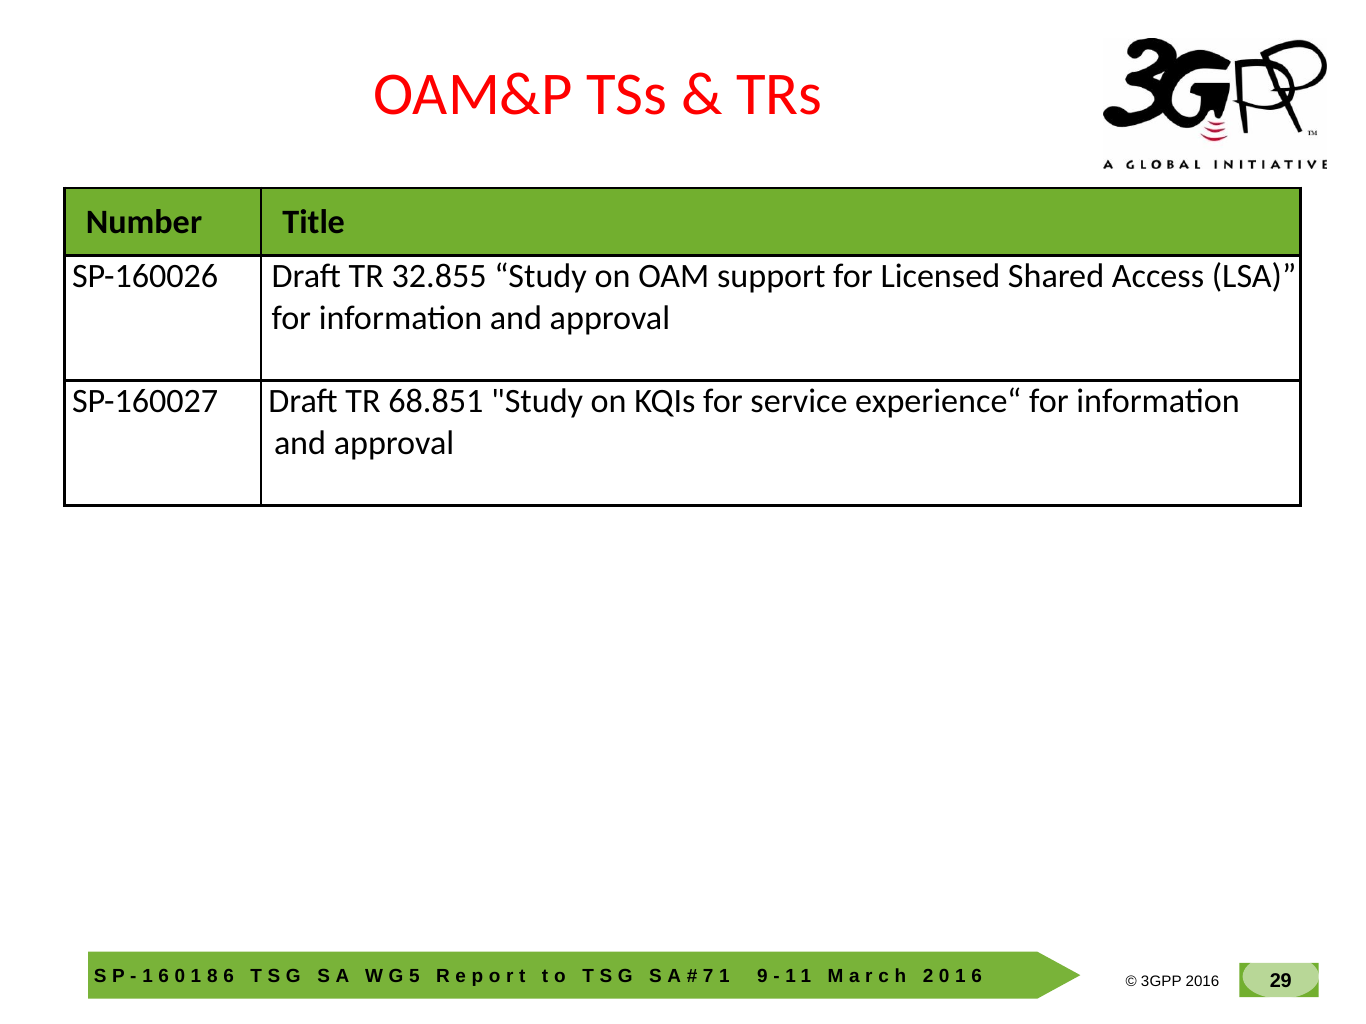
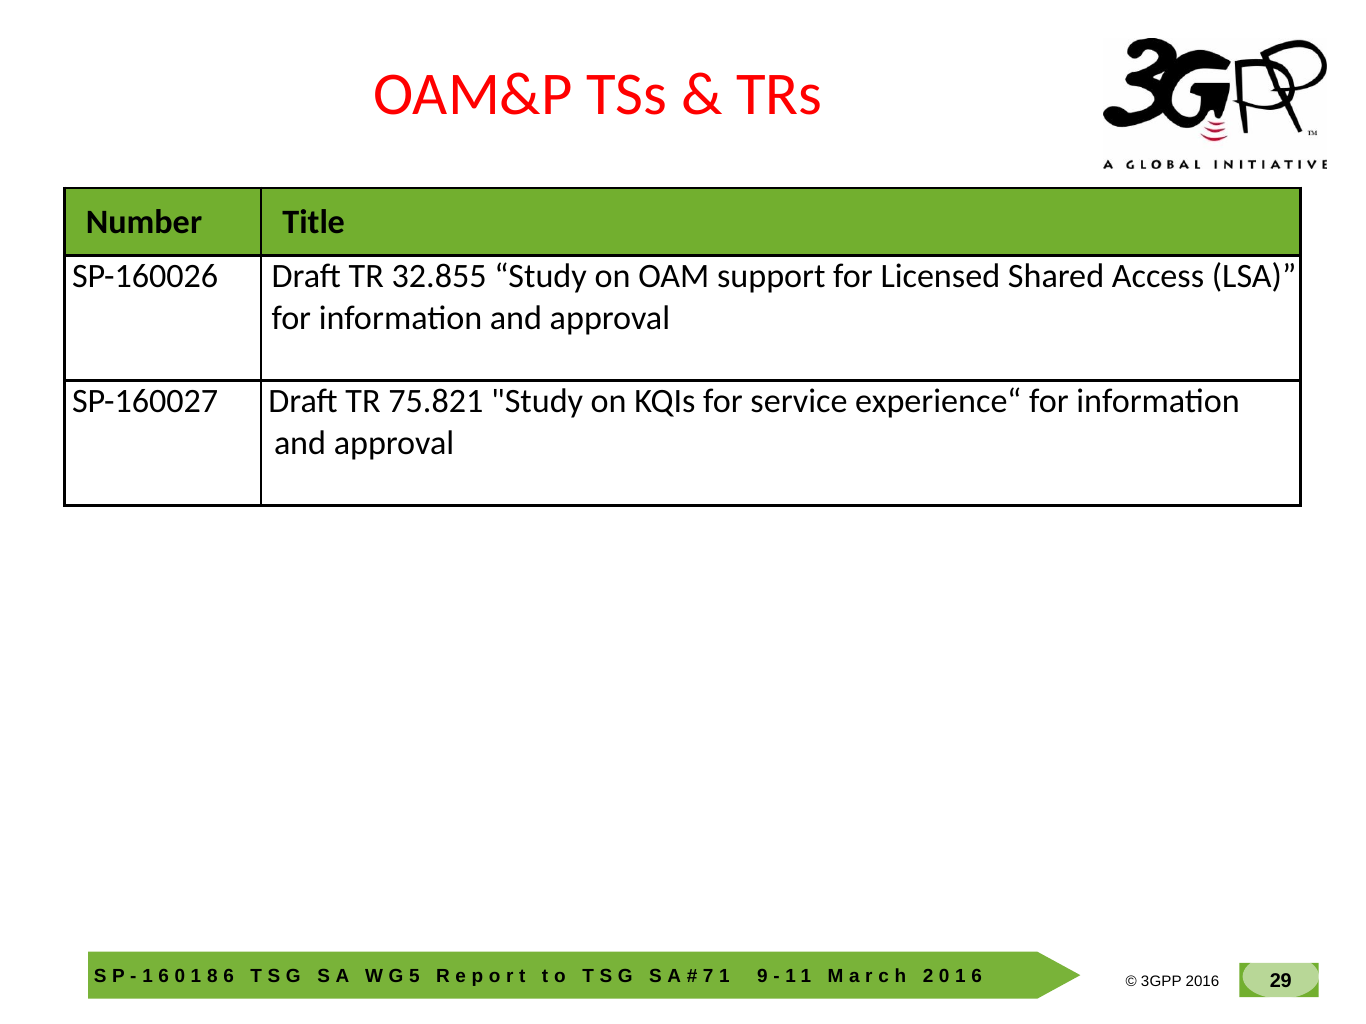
68.851: 68.851 -> 75.821
